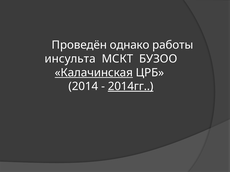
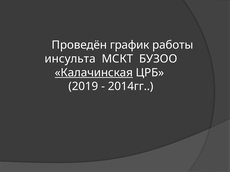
однако: однако -> график
2014: 2014 -> 2019
2014гг underline: present -> none
